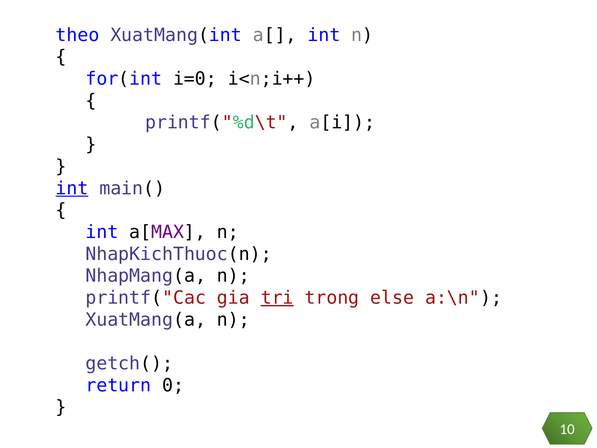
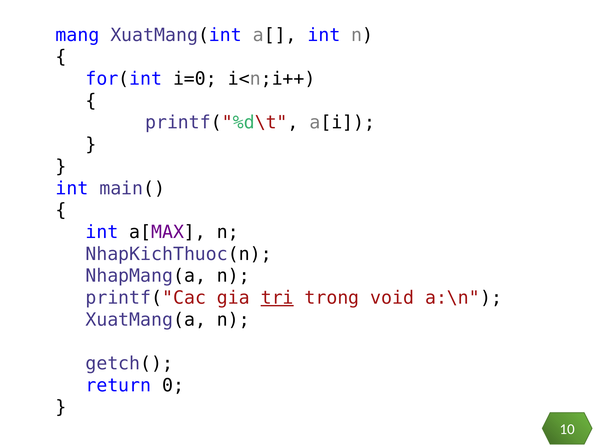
theo: theo -> mang
int at (72, 188) underline: present -> none
else: else -> void
